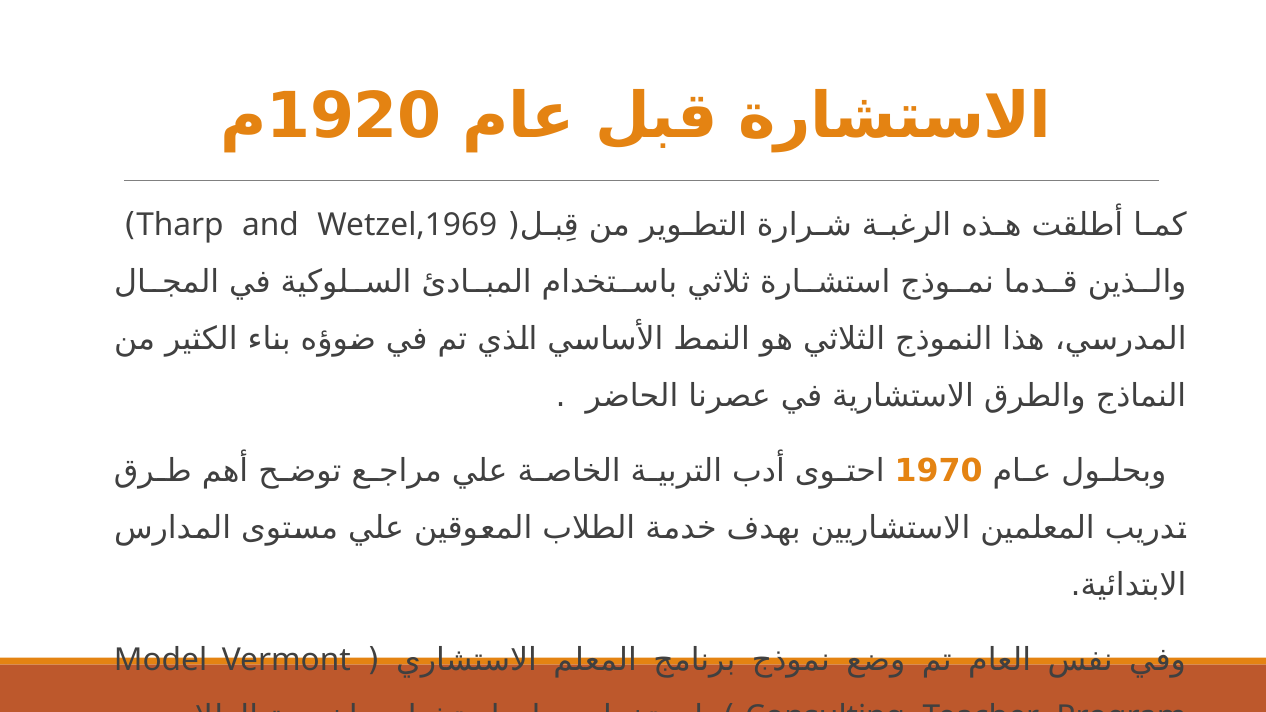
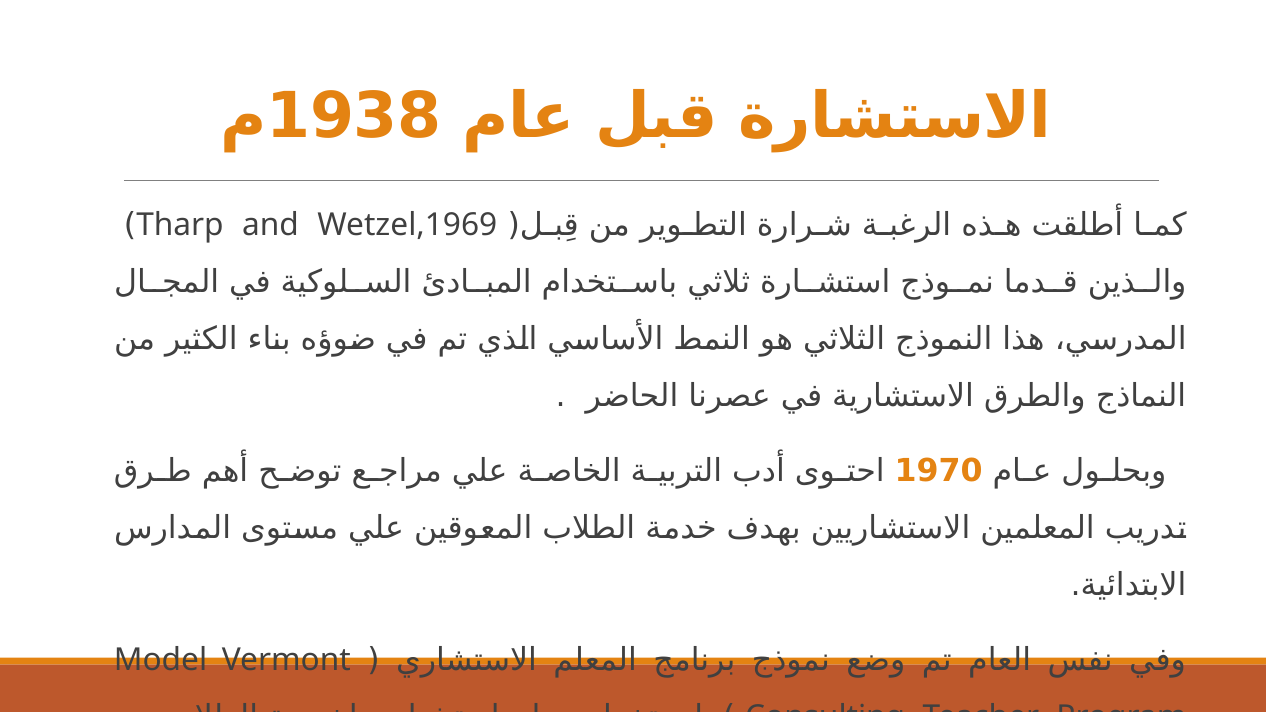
1920: 1920 -> 1938
